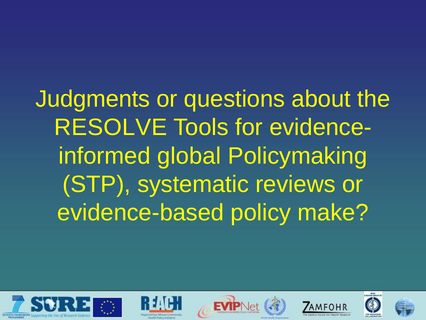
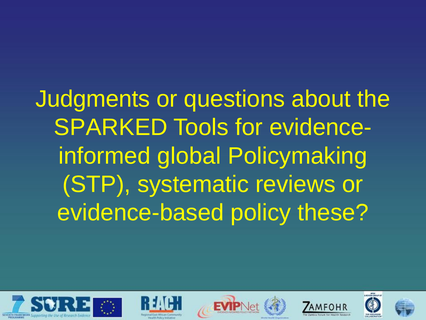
RESOLVE: RESOLVE -> SPARKED
make: make -> these
